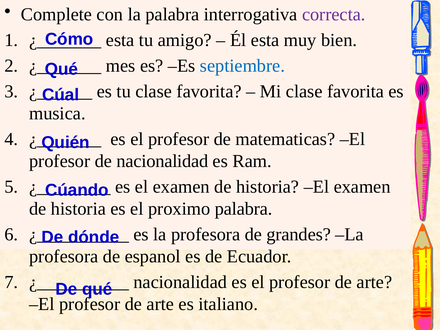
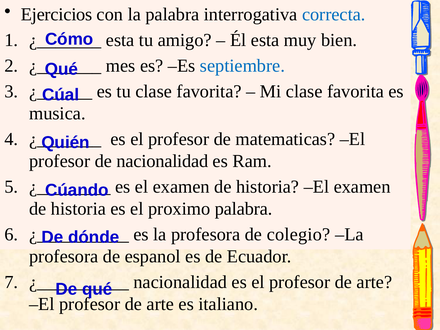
Complete: Complete -> Ejercicios
correcta colour: purple -> blue
grandes: grandes -> colegio
